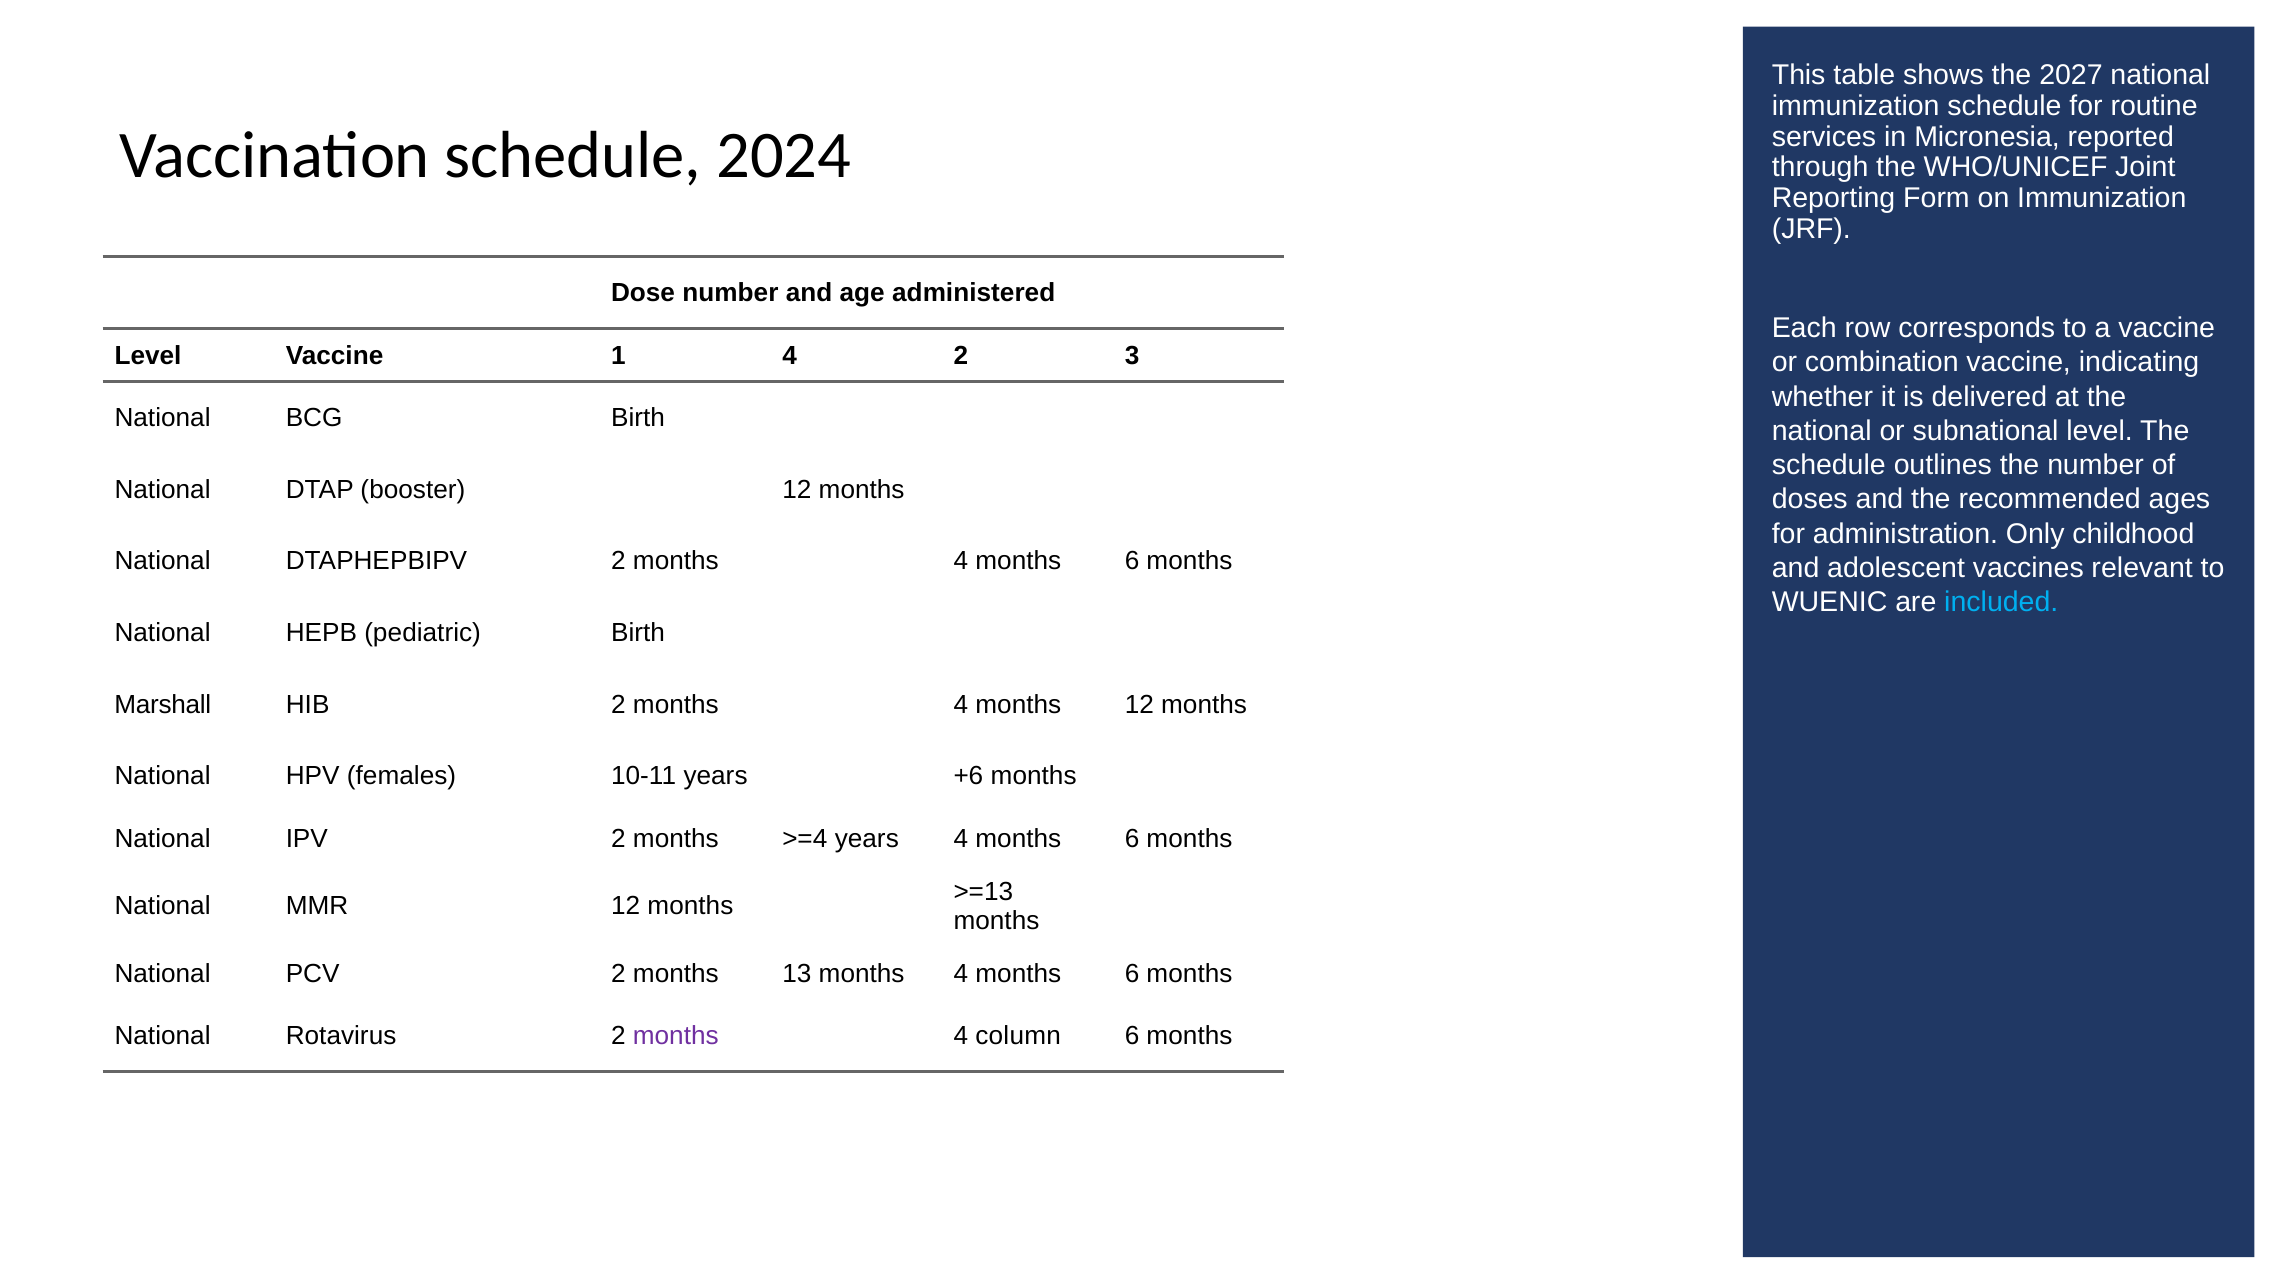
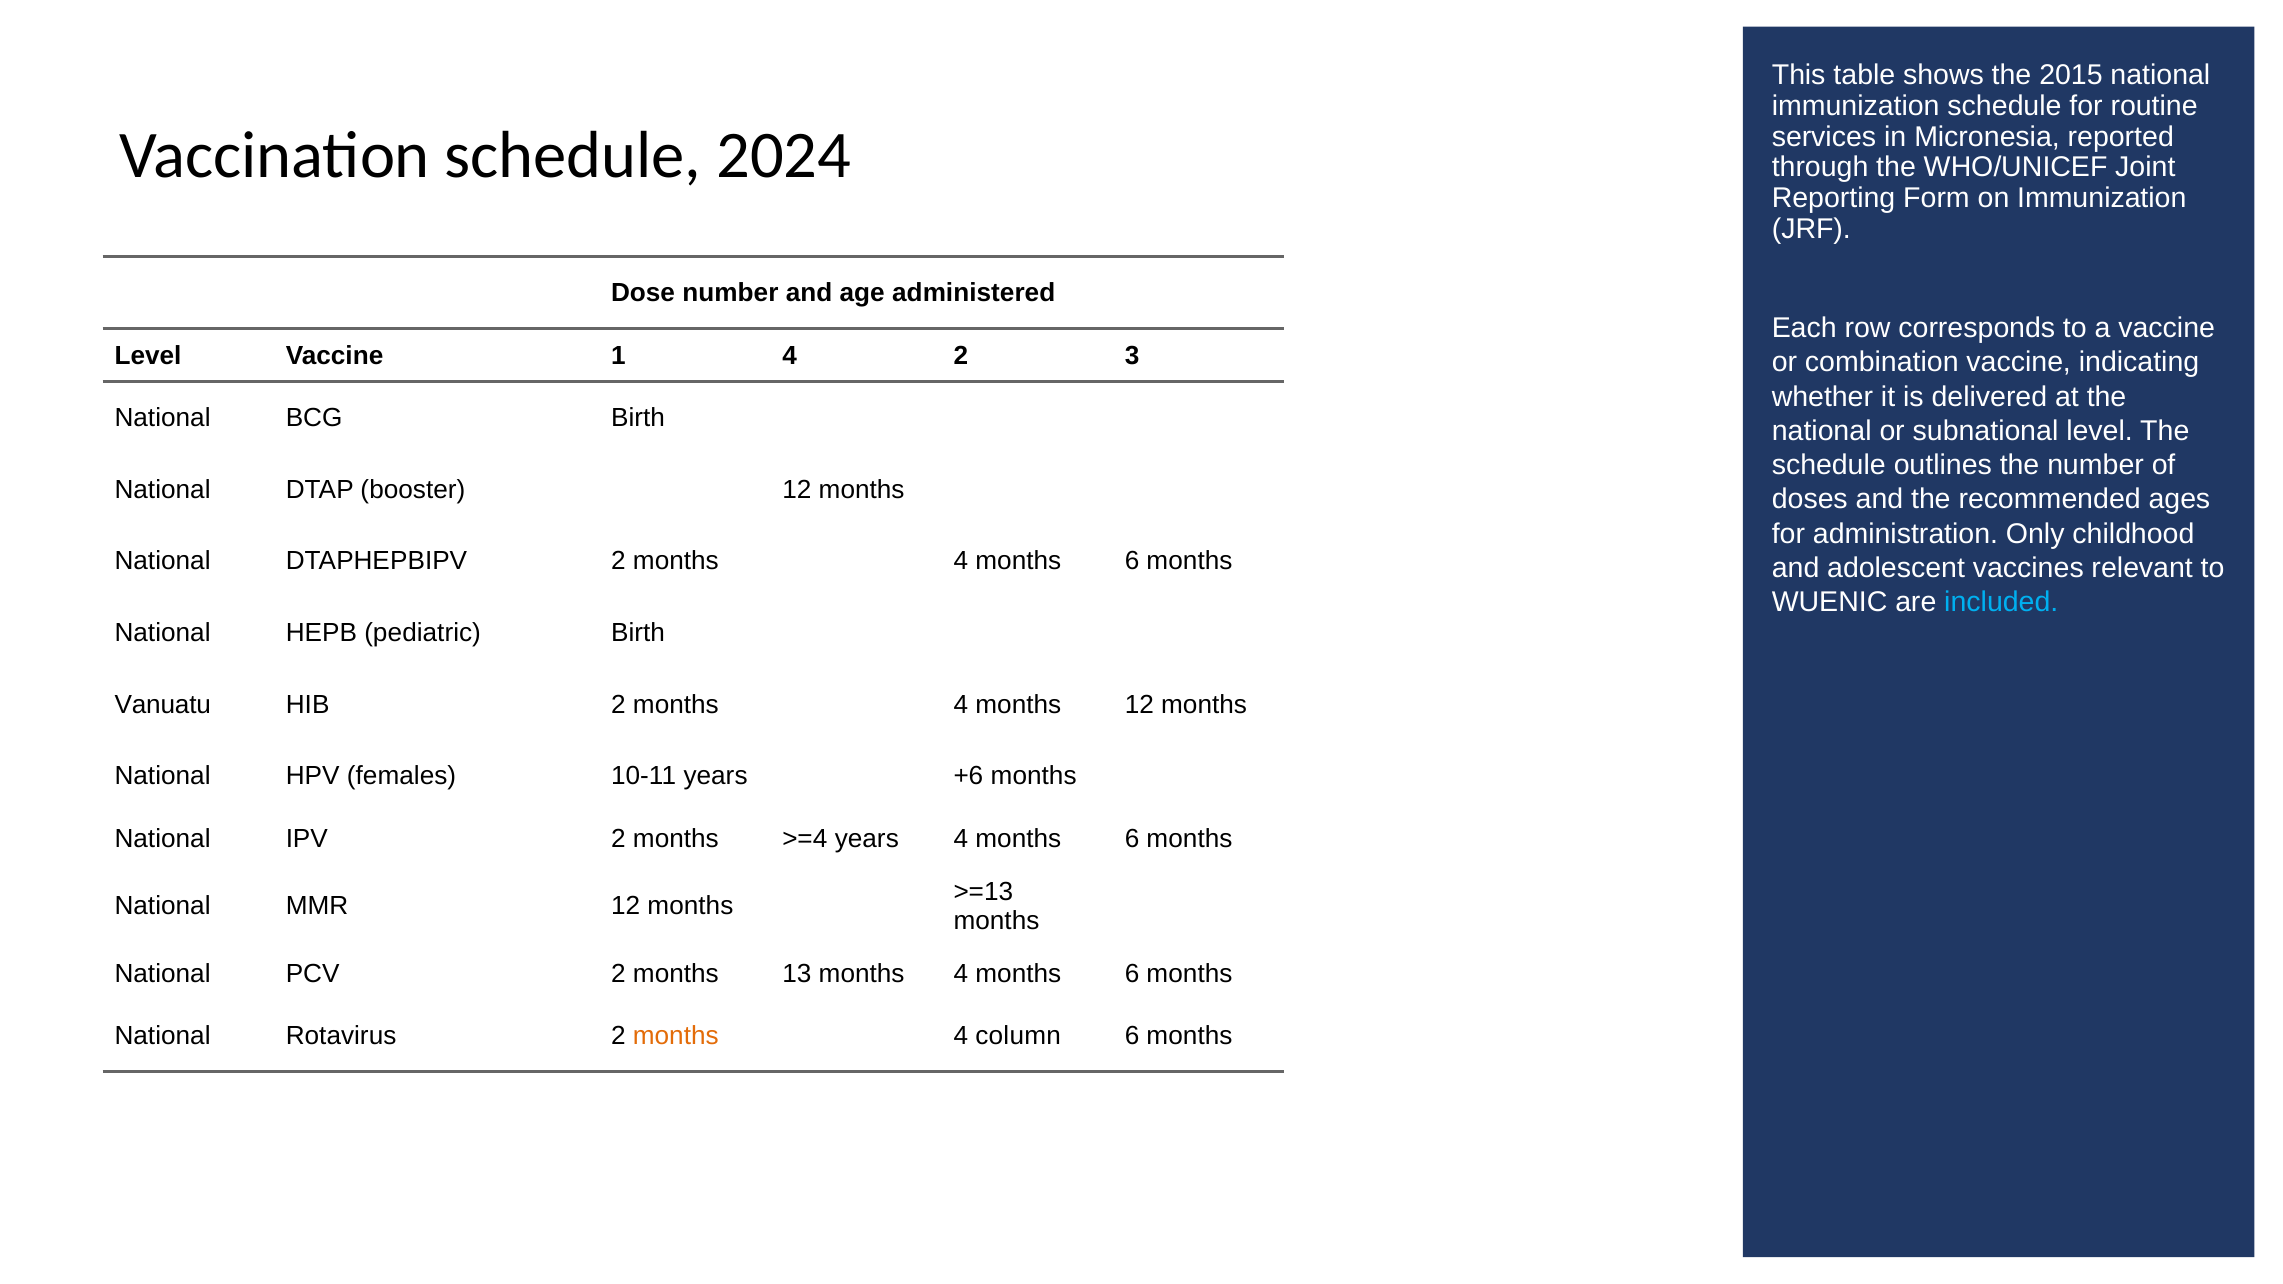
2027: 2027 -> 2015
Marshall: Marshall -> Vanuatu
months at (676, 1036) colour: purple -> orange
